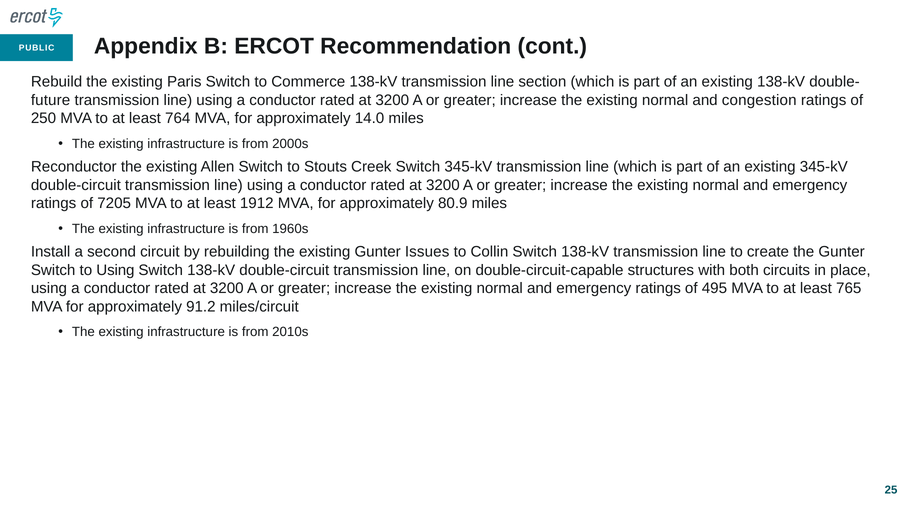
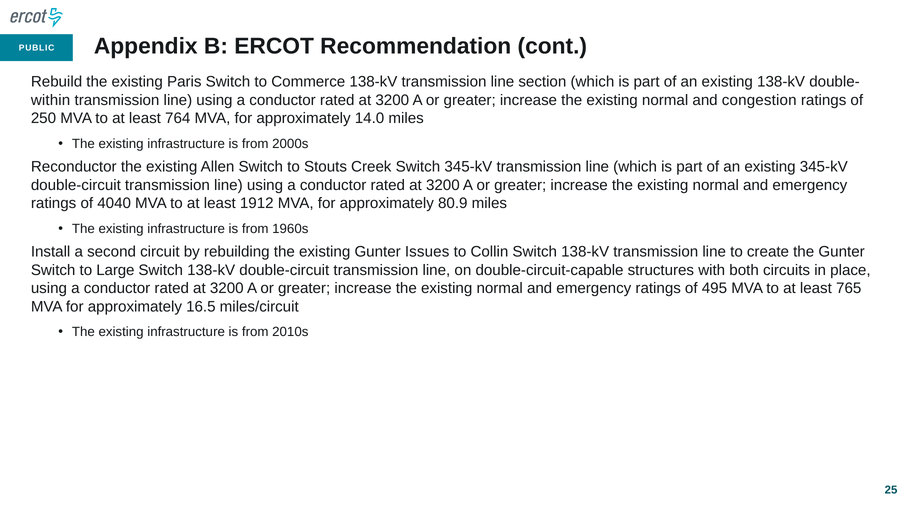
future: future -> within
7205: 7205 -> 4040
to Using: Using -> Large
91.2: 91.2 -> 16.5
